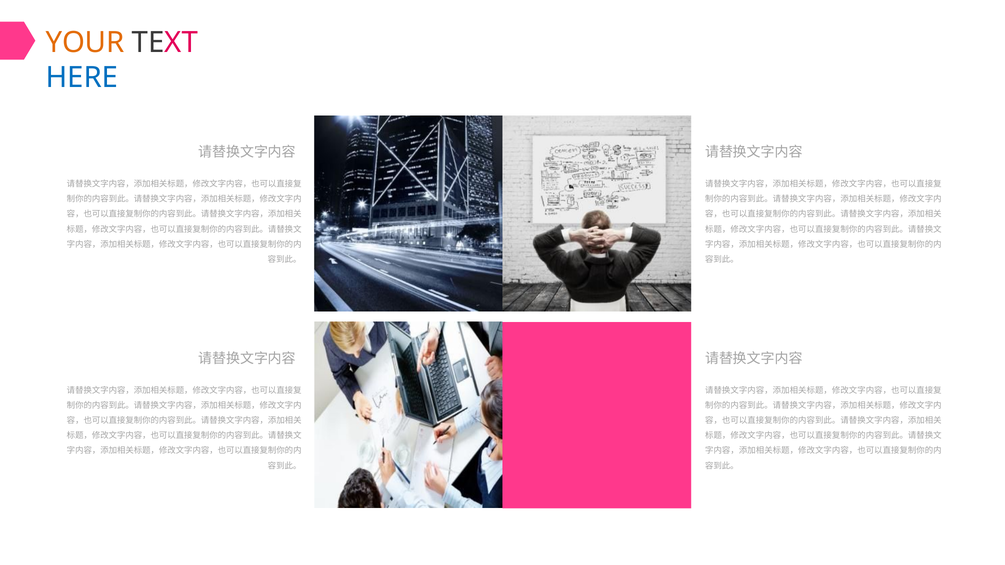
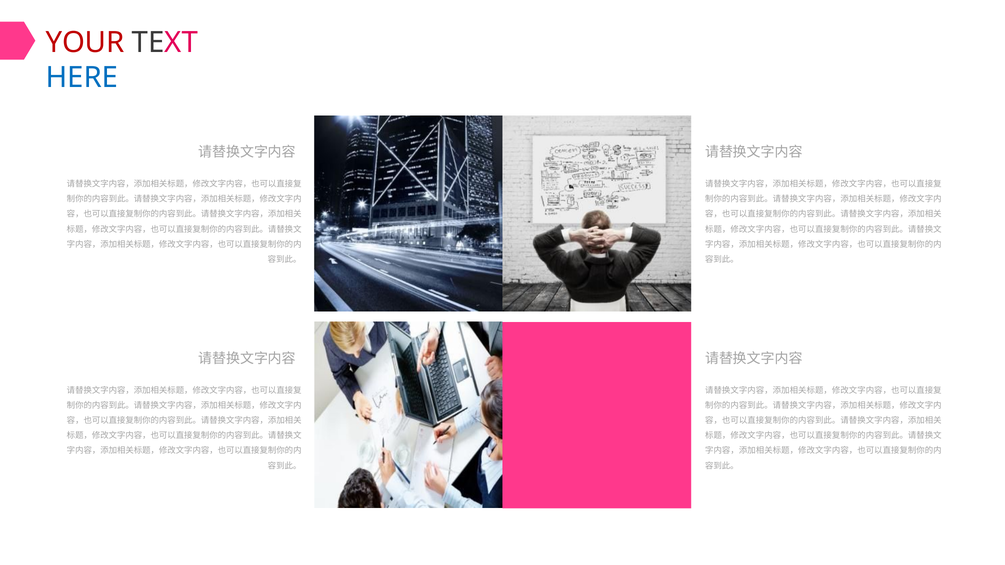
YOUR colour: orange -> red
